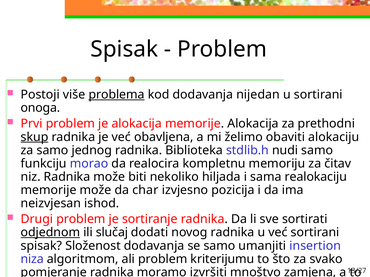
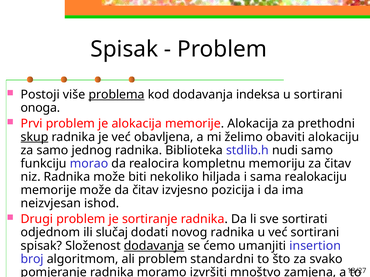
nijedan: nijedan -> indeksa
da char: char -> čitav
odjednom underline: present -> none
dodavanja at (154, 246) underline: none -> present
se samo: samo -> ćemo
niza: niza -> broj
kriterijumu: kriterijumu -> standardni
